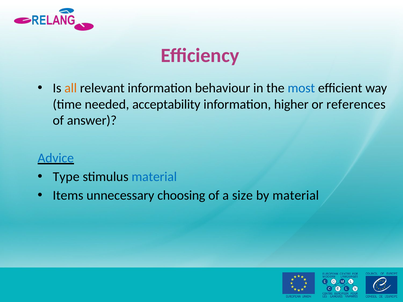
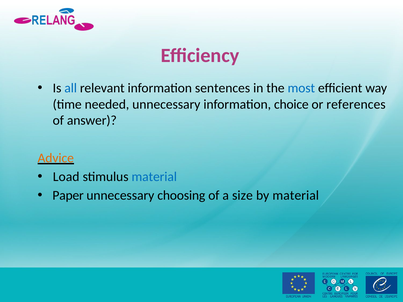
all colour: orange -> blue
behaviour: behaviour -> sentences
needed acceptability: acceptability -> unnecessary
higher: higher -> choice
Advice colour: blue -> orange
Type: Type -> Load
Items: Items -> Paper
